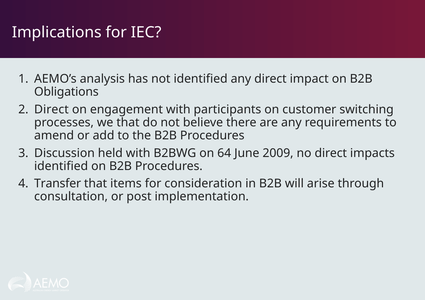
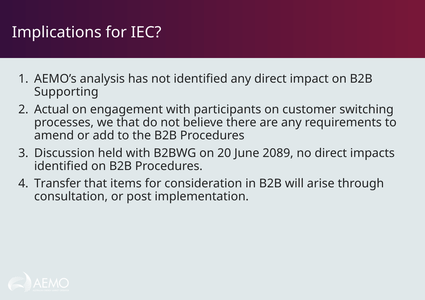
Obligations: Obligations -> Supporting
Direct at (51, 110): Direct -> Actual
64: 64 -> 20
2009: 2009 -> 2089
